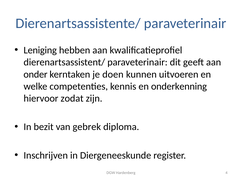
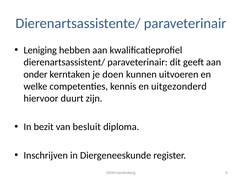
onderkenning: onderkenning -> uitgezonderd
zodat: zodat -> duurt
gebrek: gebrek -> besluit
